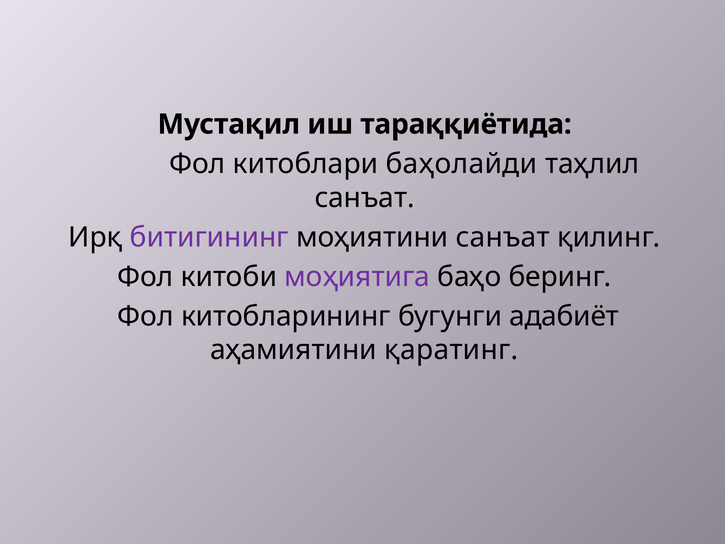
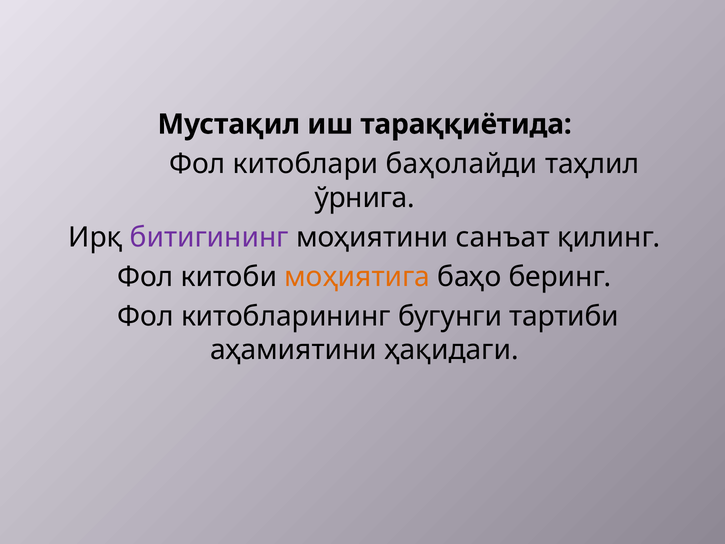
санъат at (365, 198): санъат -> ўрнига
моҳиятига colour: purple -> orange
адабиёт: адабиёт -> тартиби
қаратинг: қаратинг -> ҳақидаги
